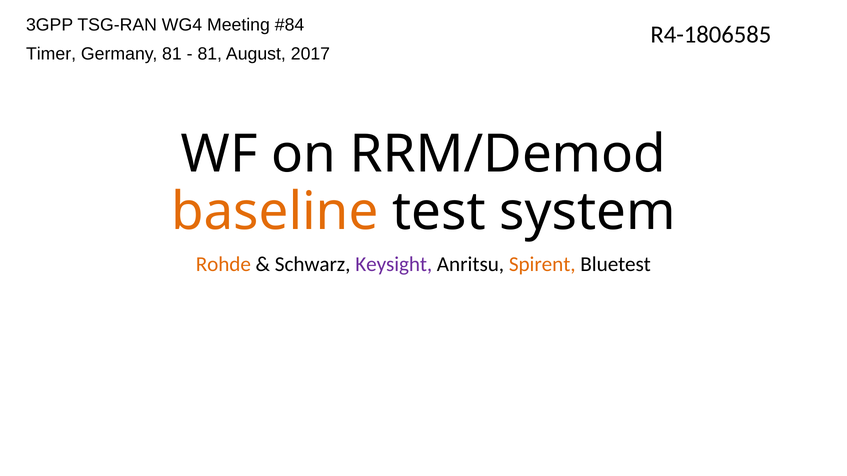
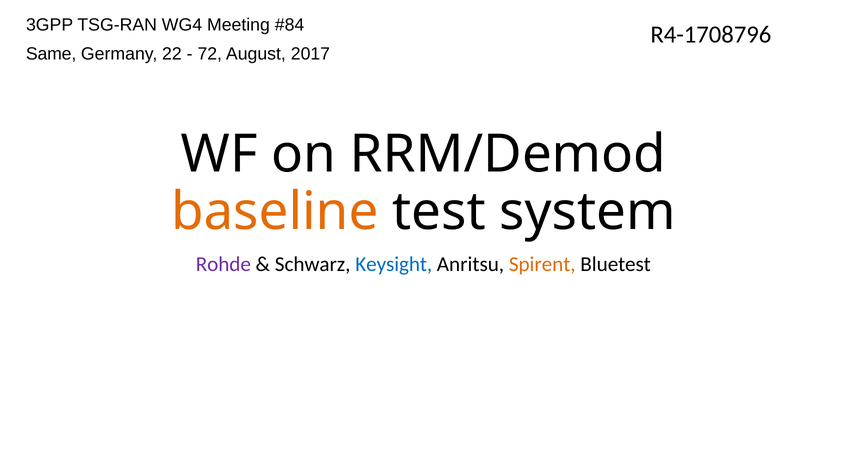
R4-1806585: R4-1806585 -> R4-1708796
Timer: Timer -> Same
Germany 81: 81 -> 22
81 at (210, 54): 81 -> 72
Rohde colour: orange -> purple
Keysight colour: purple -> blue
